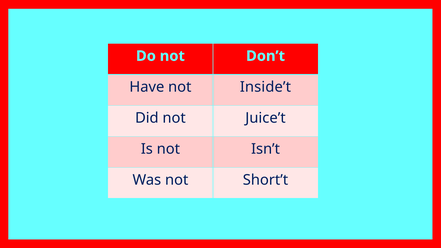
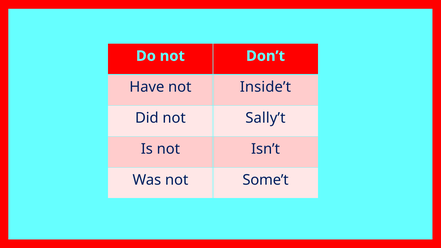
Juice’t: Juice’t -> Sally’t
Short’t: Short’t -> Some’t
